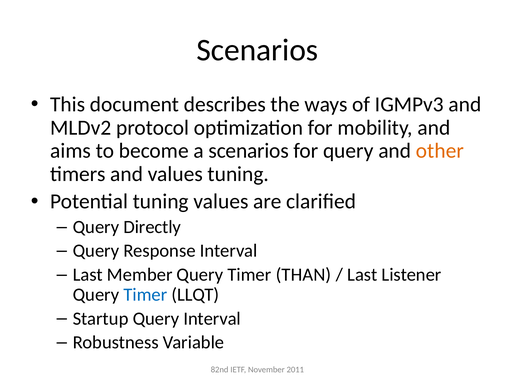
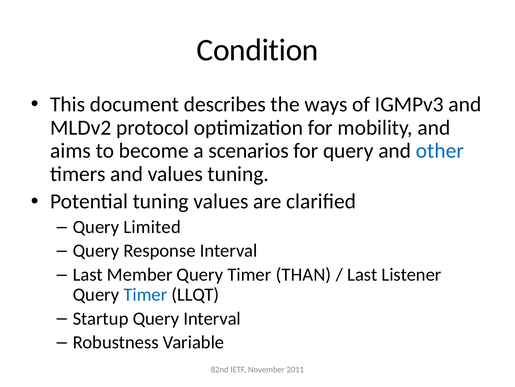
Scenarios at (257, 50): Scenarios -> Condition
other colour: orange -> blue
Directly: Directly -> Limited
